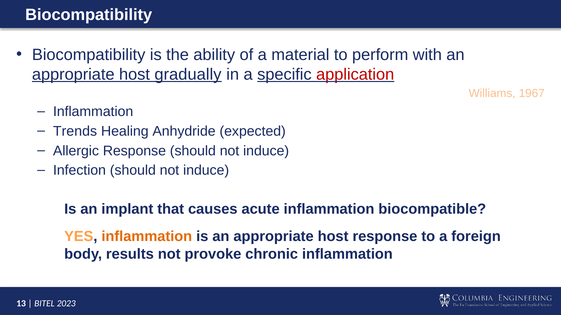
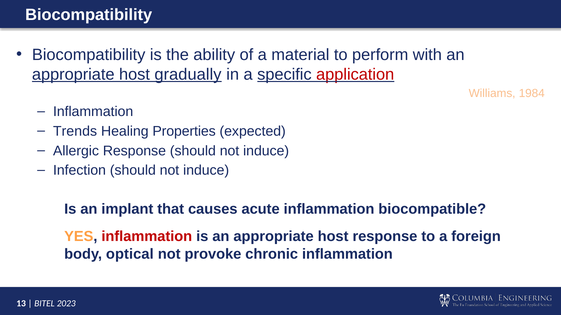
1967: 1967 -> 1984
Anhydride: Anhydride -> Properties
inflammation at (147, 237) colour: orange -> red
results: results -> optical
